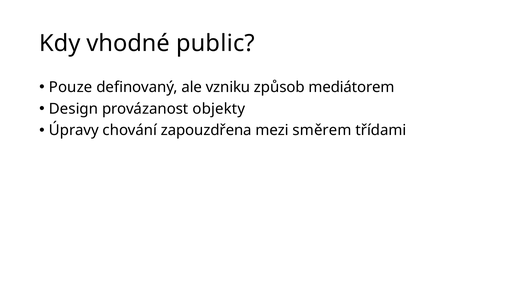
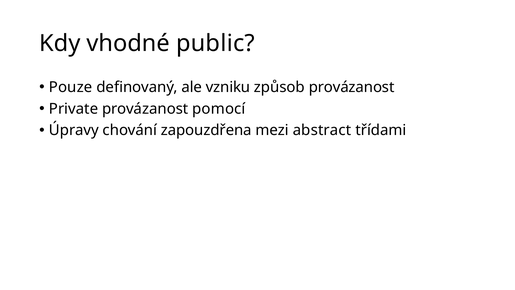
způsob mediátorem: mediátorem -> provázanost
Design: Design -> Private
objekty: objekty -> pomocí
směrem: směrem -> abstract
